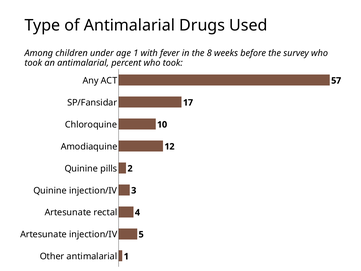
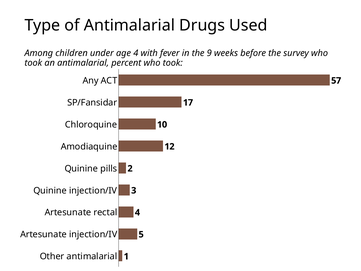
age 1: 1 -> 4
8: 8 -> 9
